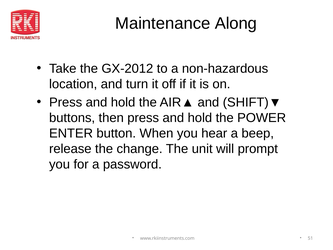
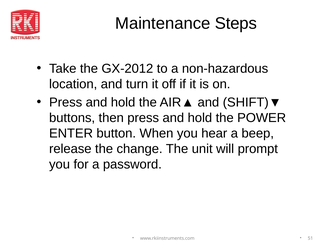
Along: Along -> Steps
